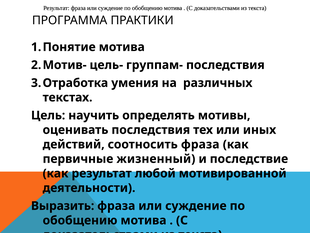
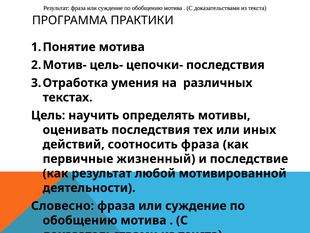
группам-: группам- -> цепочки-
Выразить: Выразить -> Словесно
